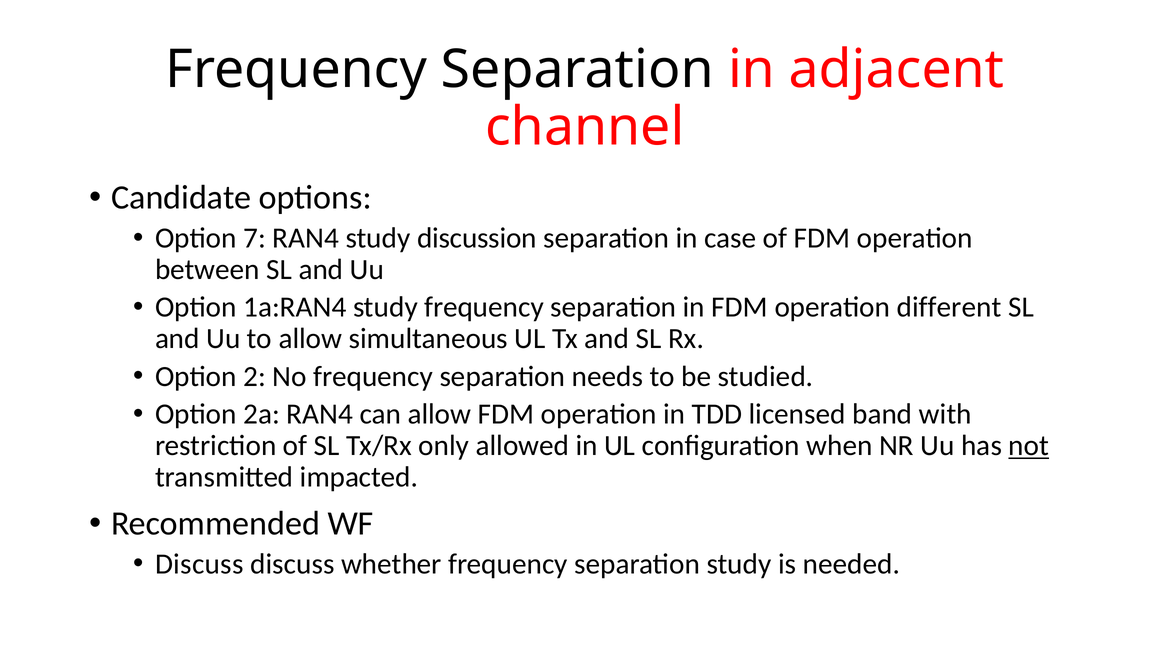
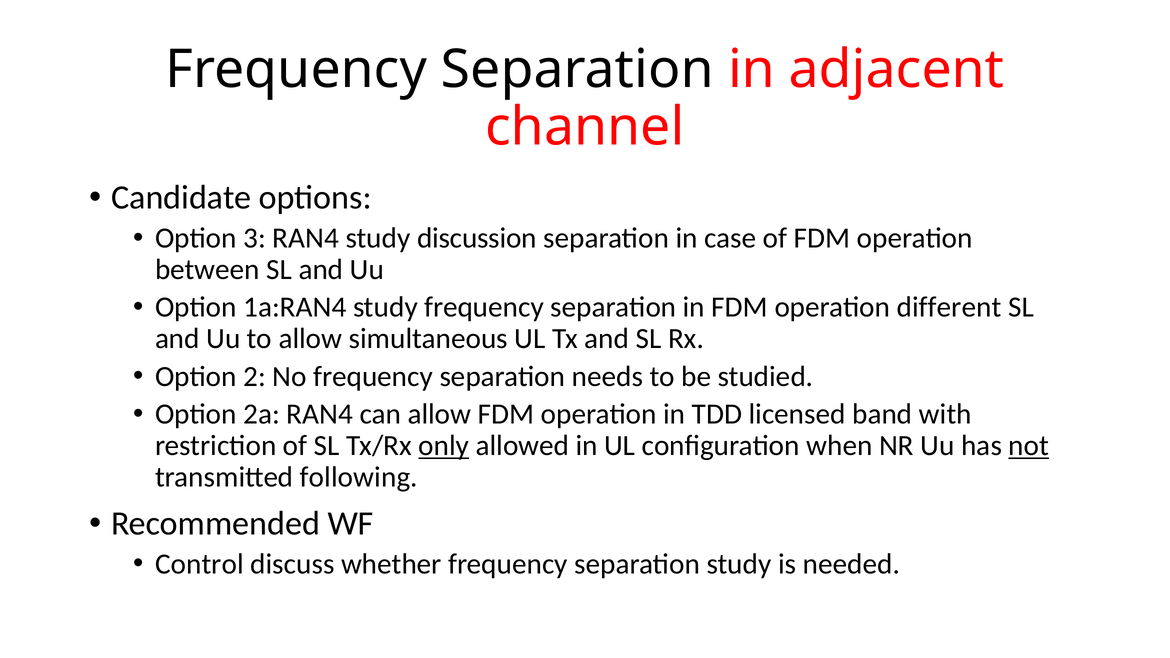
7: 7 -> 3
only underline: none -> present
impacted: impacted -> following
Discuss at (199, 564): Discuss -> Control
